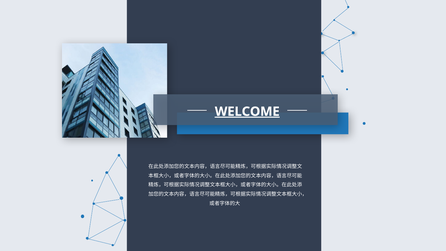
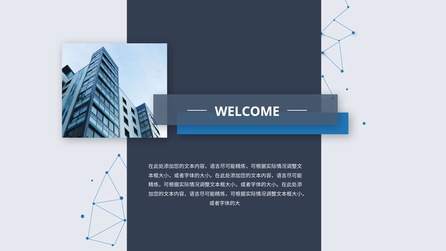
WELCOME underline: present -> none
